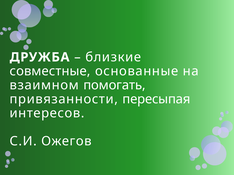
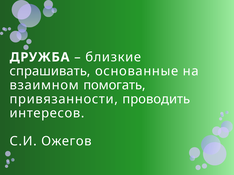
совместные: совместные -> спрашивать
пересыпая: пересыпая -> проводить
